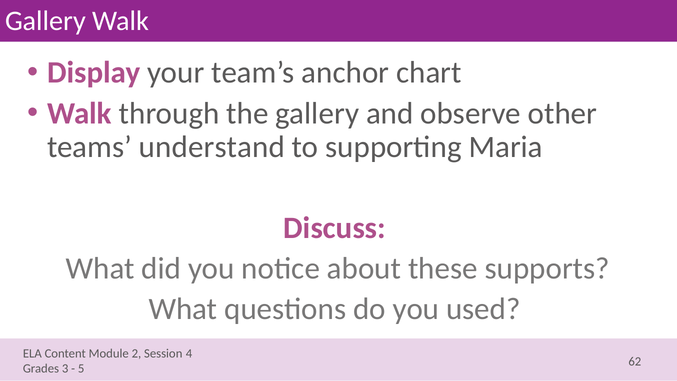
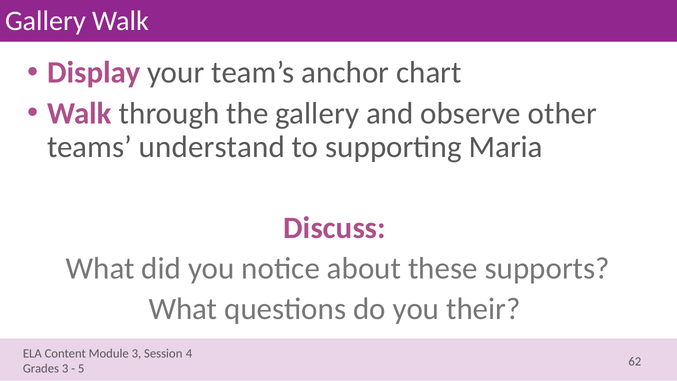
used: used -> their
2 at (136, 353): 2 -> 3
